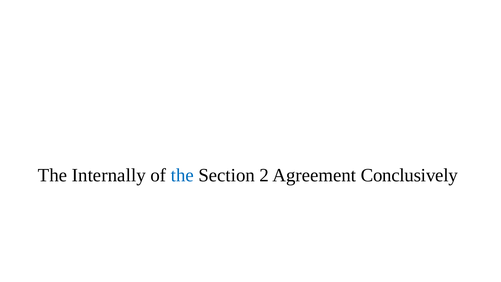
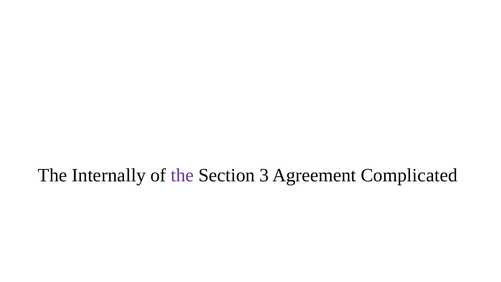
the at (182, 175) colour: blue -> purple
2: 2 -> 3
Conclusively: Conclusively -> Complicated
